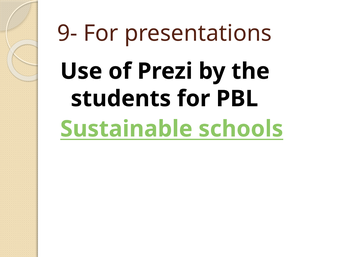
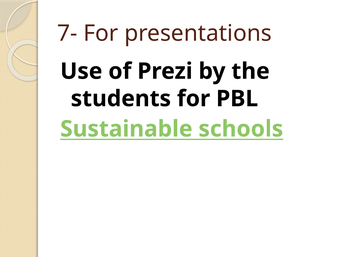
9-: 9- -> 7-
